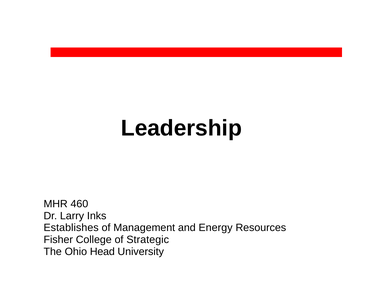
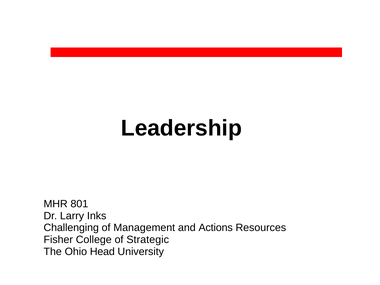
460: 460 -> 801
Establishes: Establishes -> Challenging
Energy: Energy -> Actions
